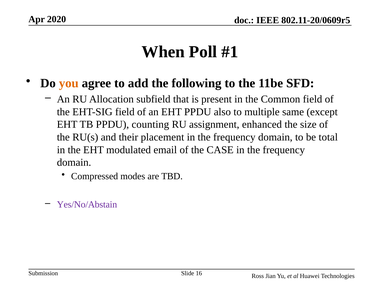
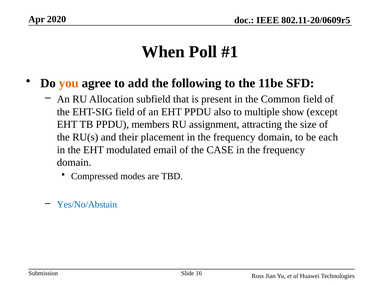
same: same -> show
counting: counting -> members
enhanced: enhanced -> attracting
total: total -> each
Yes/No/Abstain colour: purple -> blue
